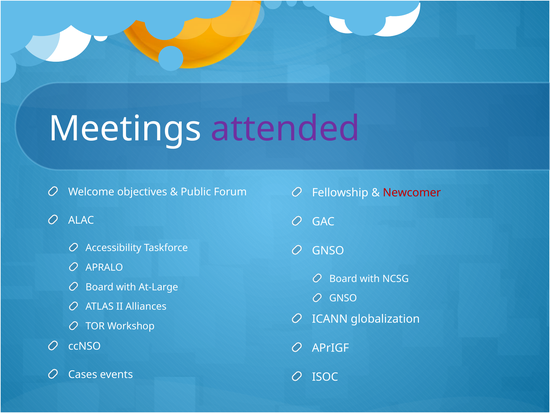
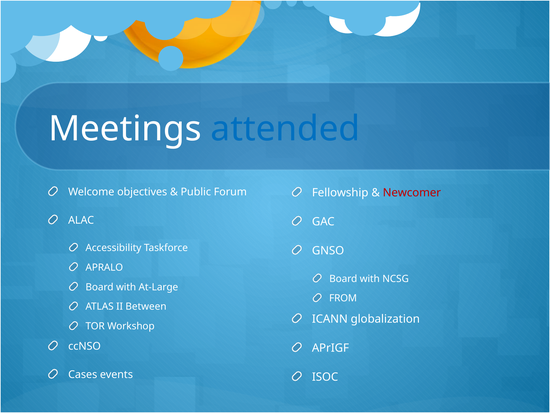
attended colour: purple -> blue
GNSO at (343, 298): GNSO -> FROM
Alliances: Alliances -> Between
